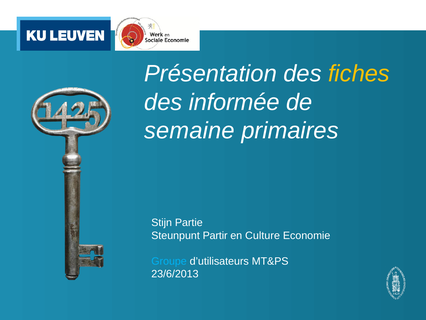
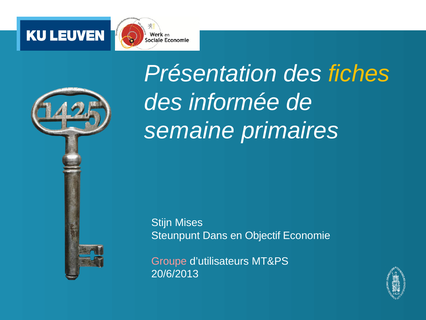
Partie: Partie -> Mises
Partir: Partir -> Dans
Culture: Culture -> Objectif
Groupe colour: light blue -> pink
23/6/2013: 23/6/2013 -> 20/6/2013
